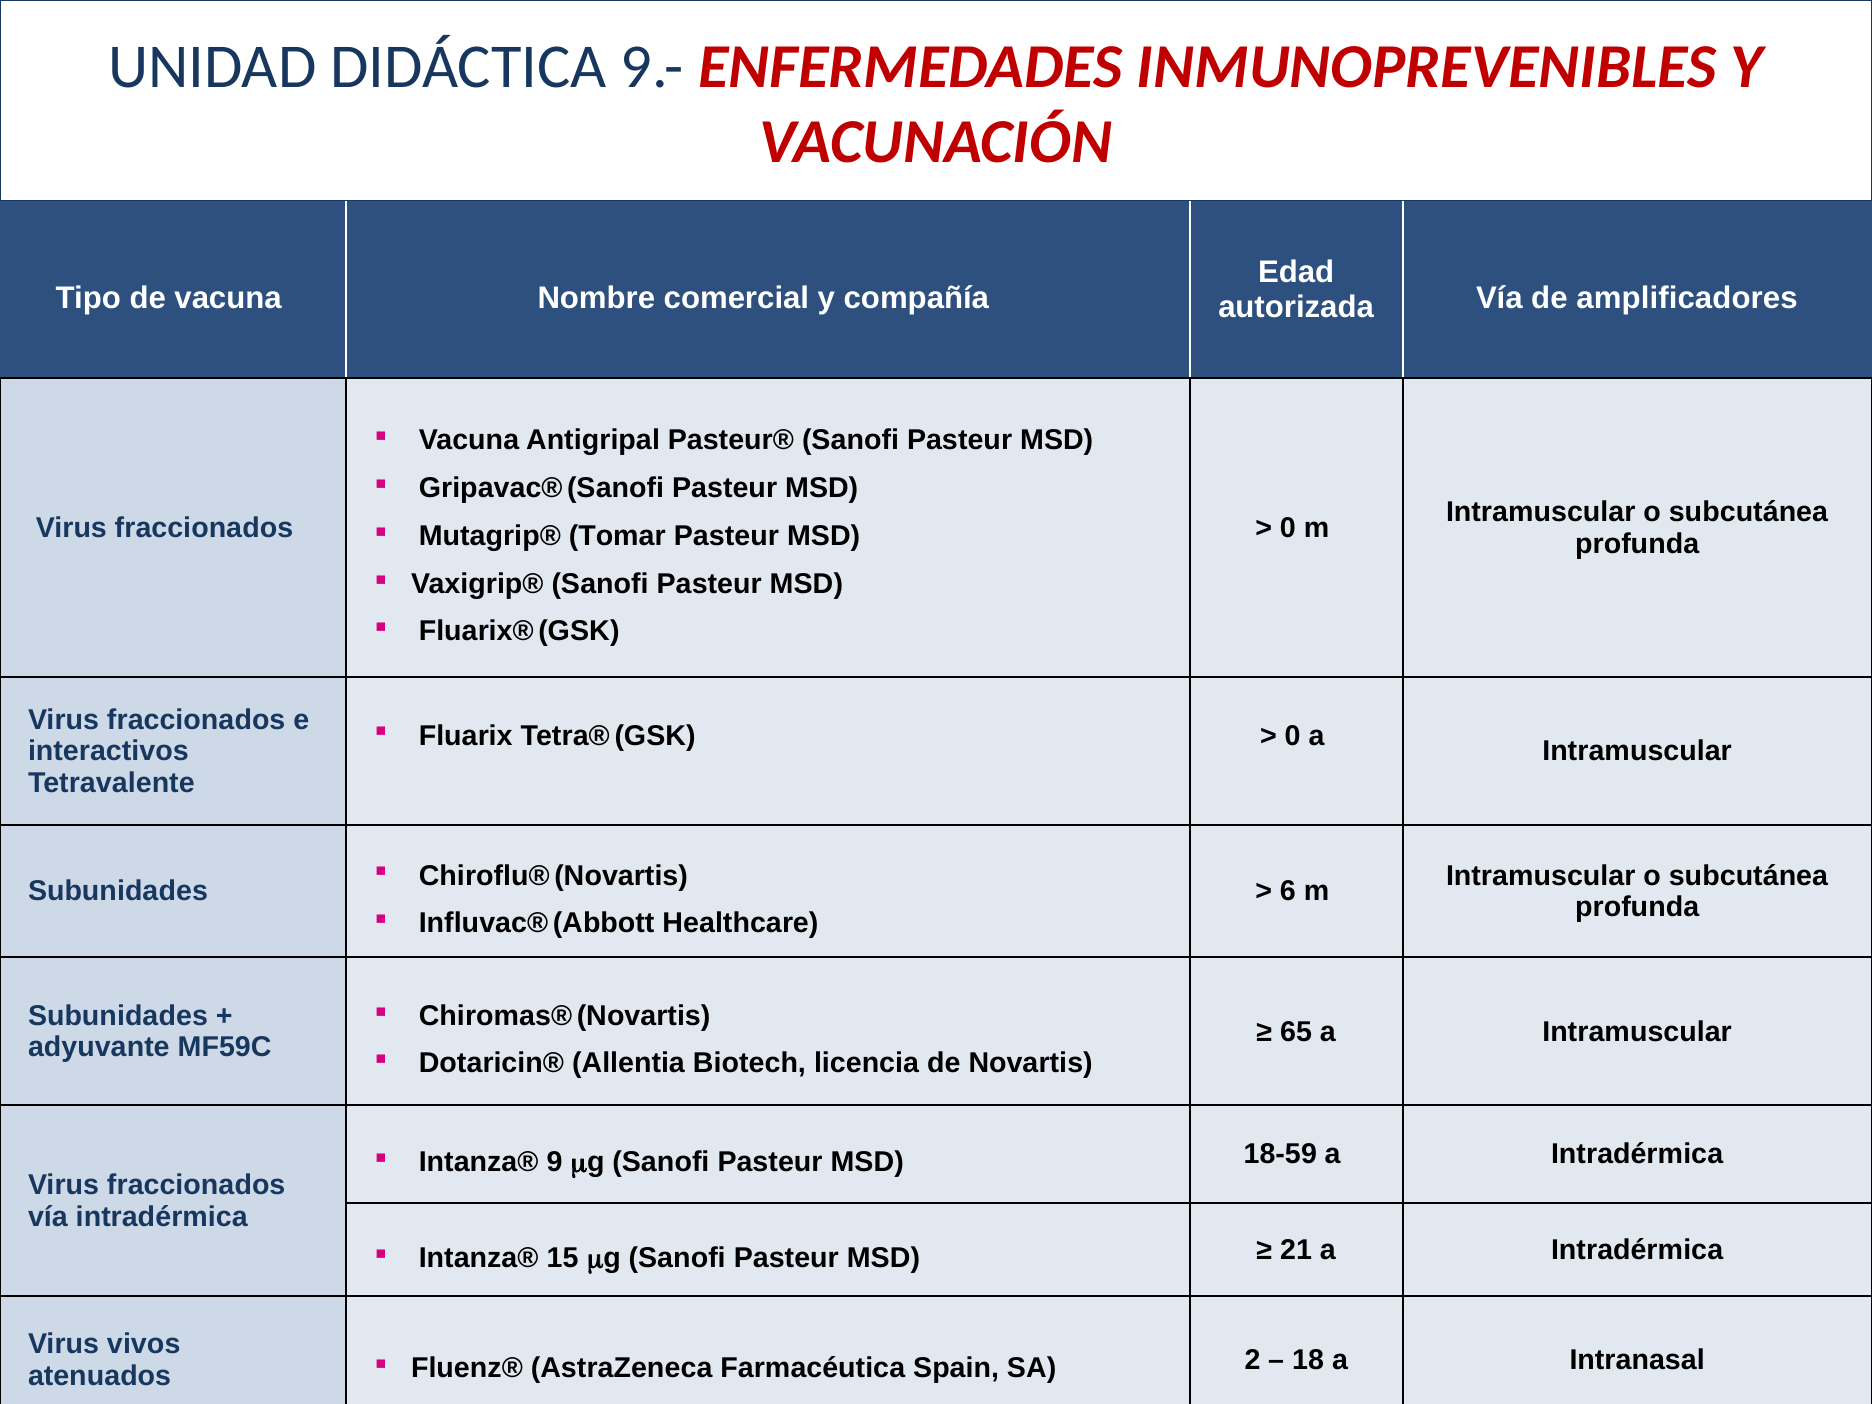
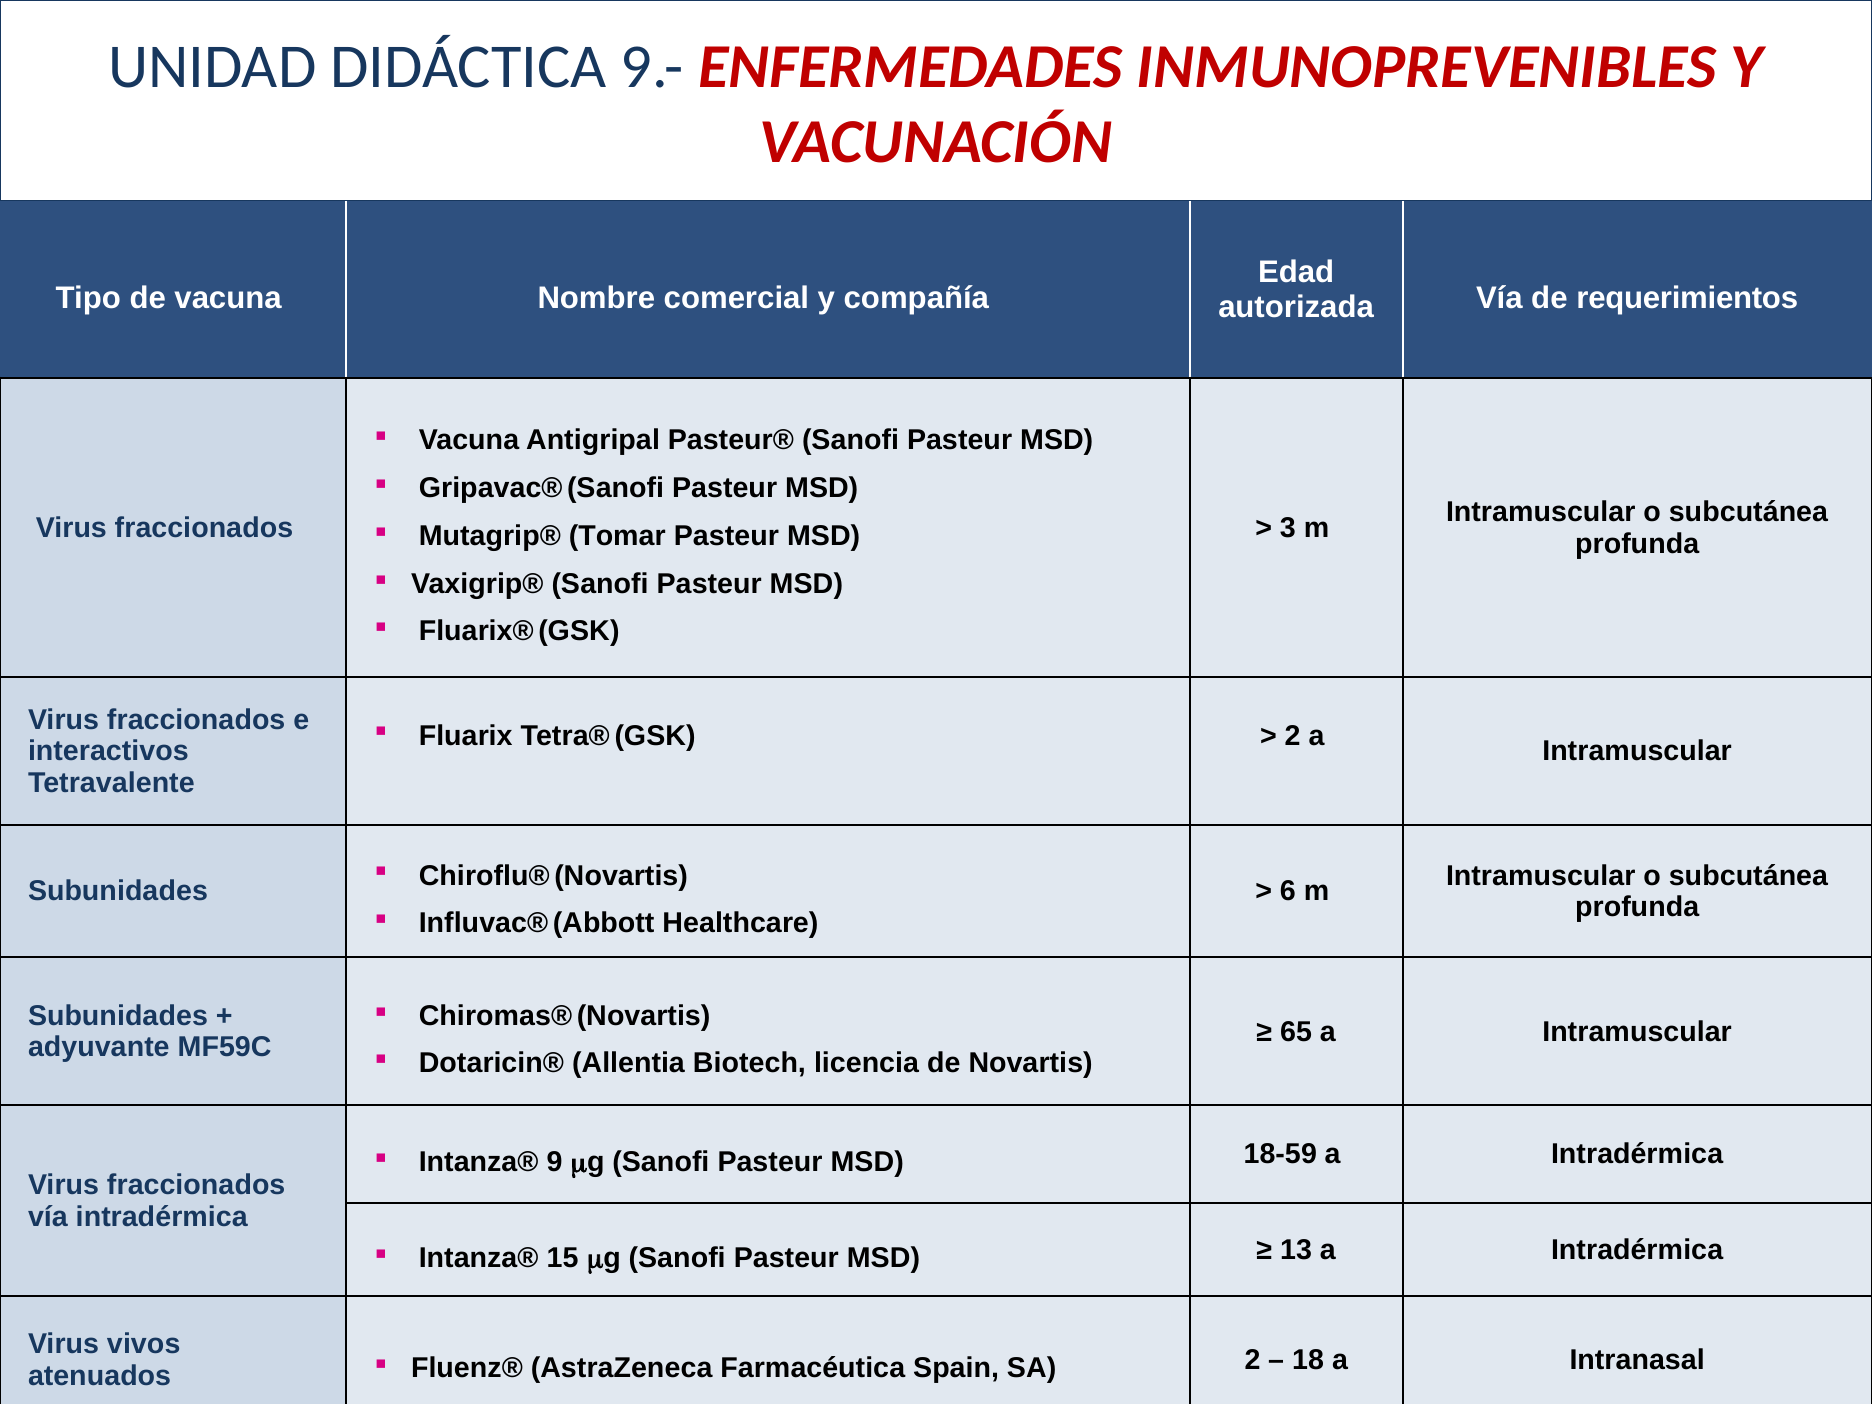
amplificadores: amplificadores -> requerimientos
0 at (1288, 528): 0 -> 3
0 at (1293, 736): 0 -> 2
21: 21 -> 13
